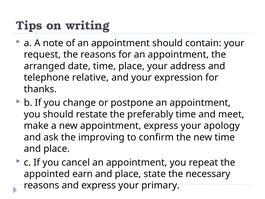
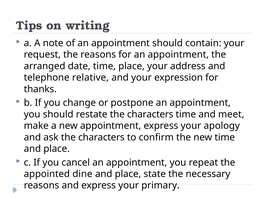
restate the preferably: preferably -> characters
ask the improving: improving -> characters
earn: earn -> dine
